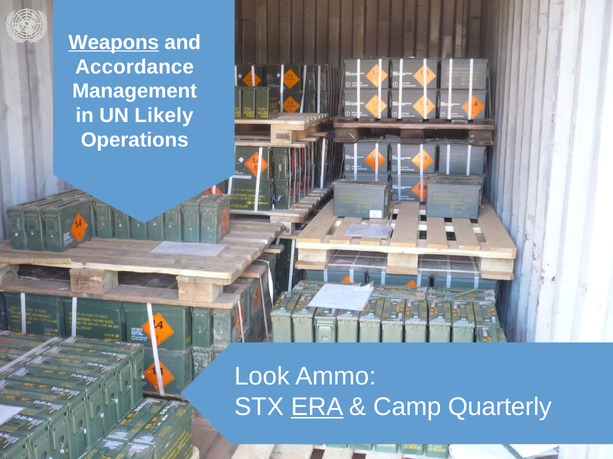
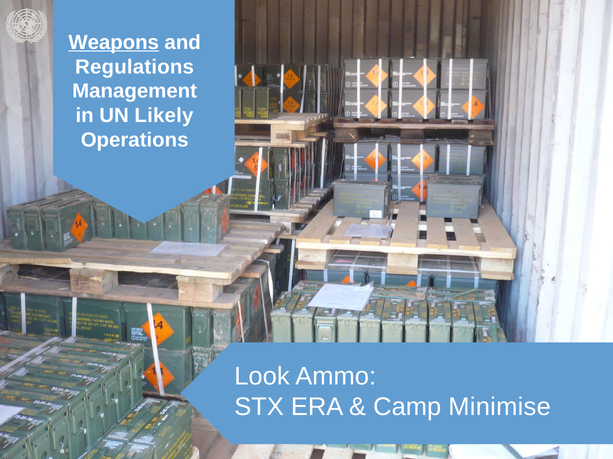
Accordance: Accordance -> Regulations
ERA underline: present -> none
Quarterly: Quarterly -> Minimise
